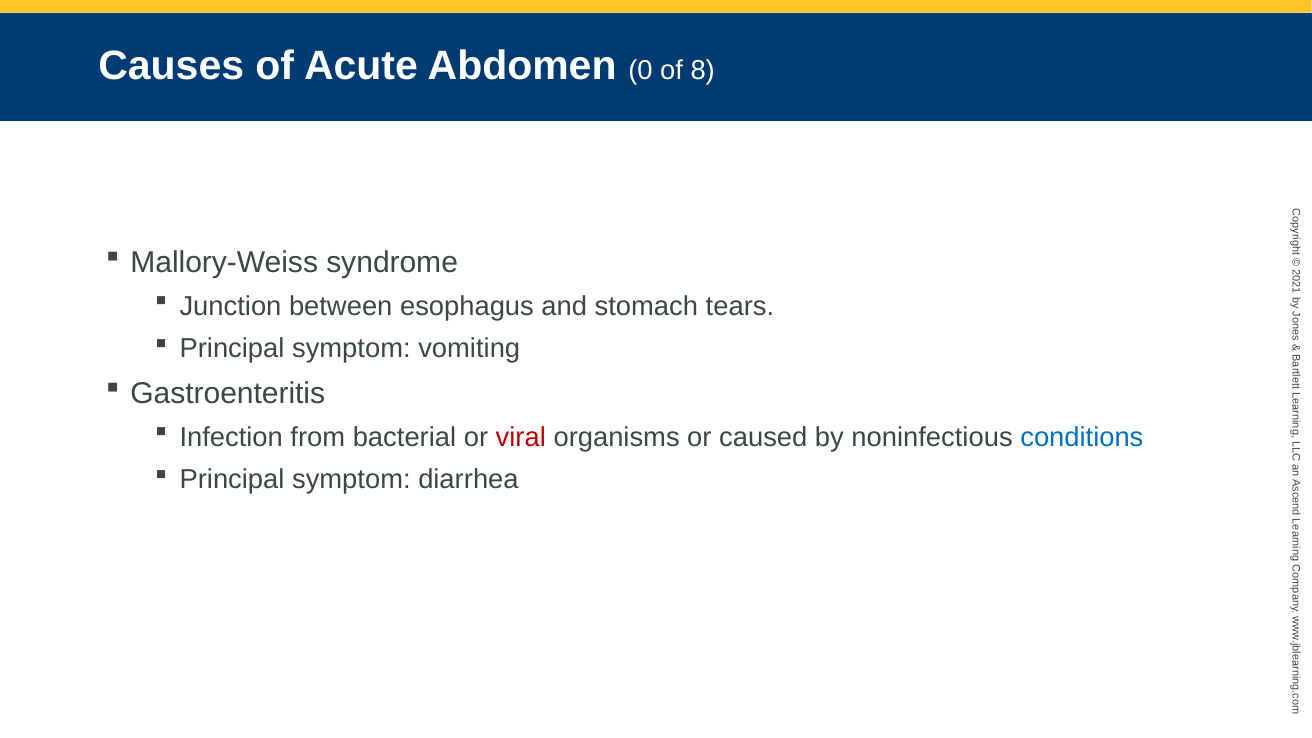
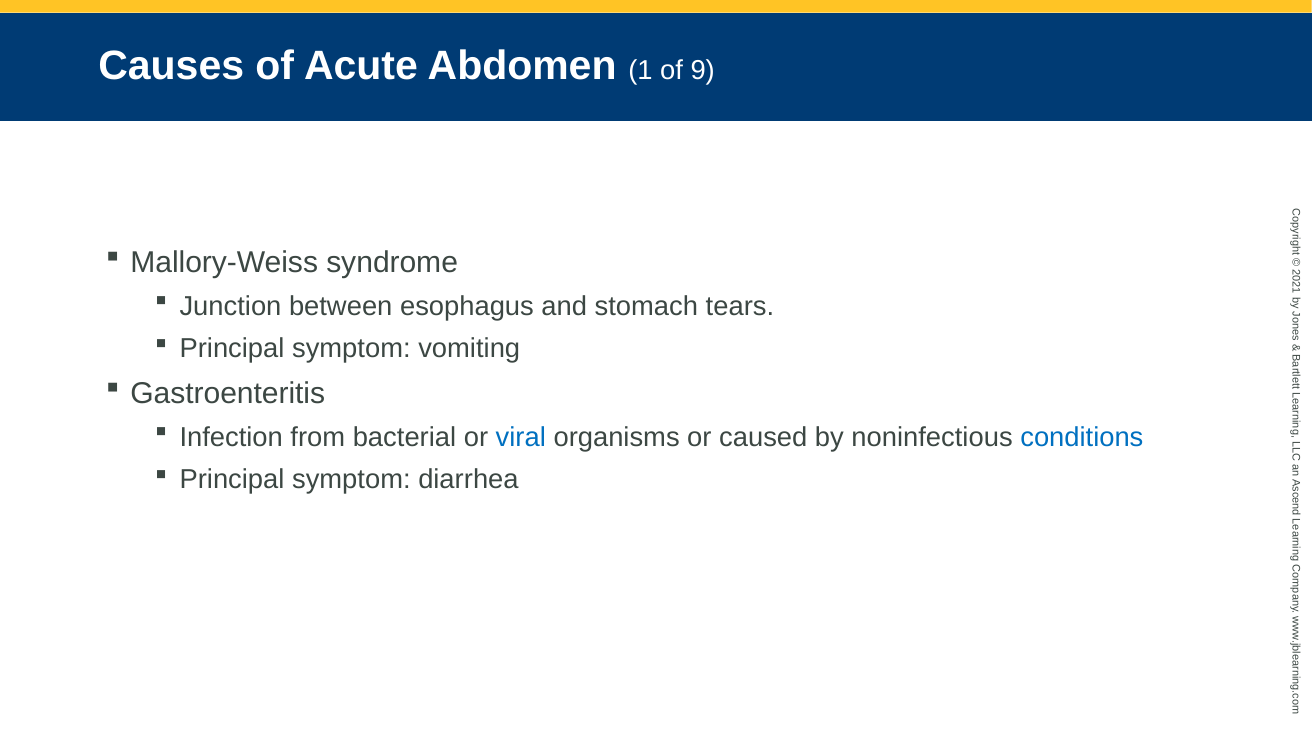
Abdomen 0: 0 -> 1
8: 8 -> 9
viral colour: red -> blue
